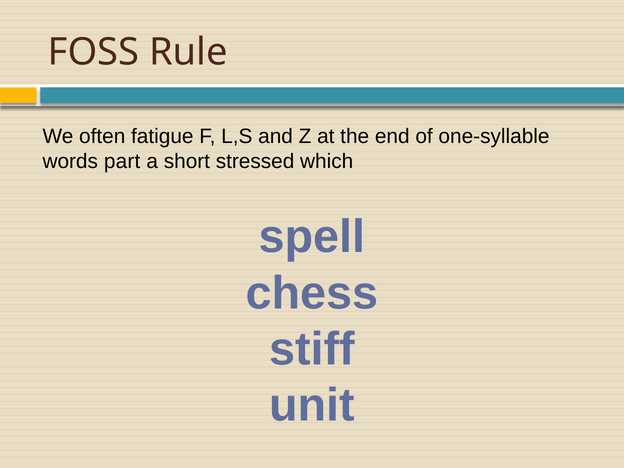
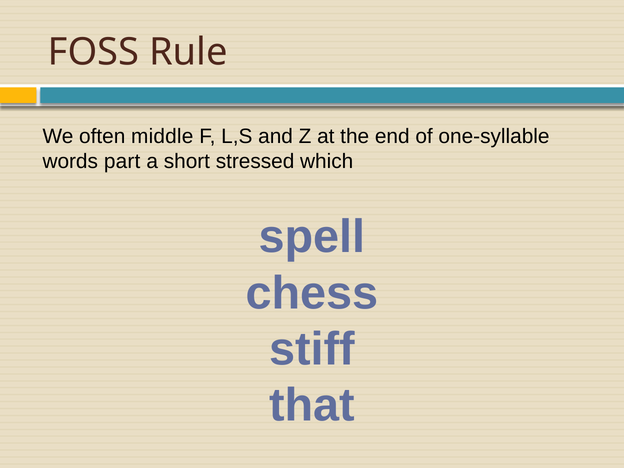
fatigue: fatigue -> middle
unit: unit -> that
